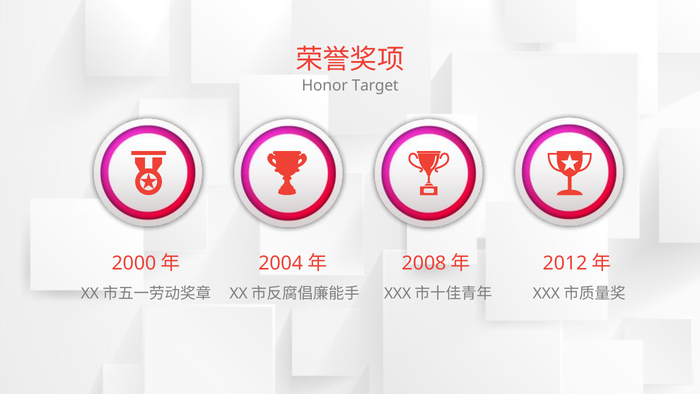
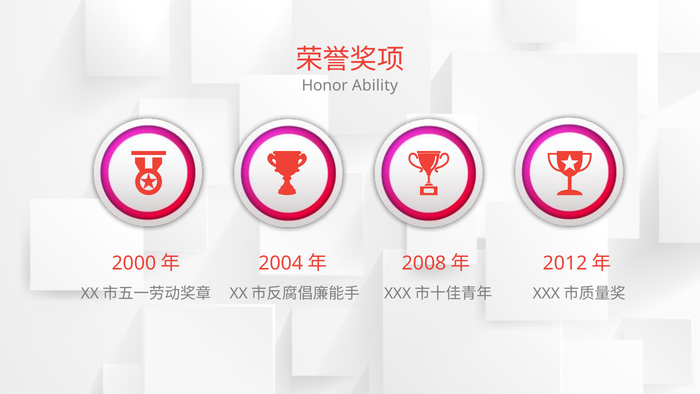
Target: Target -> Ability
